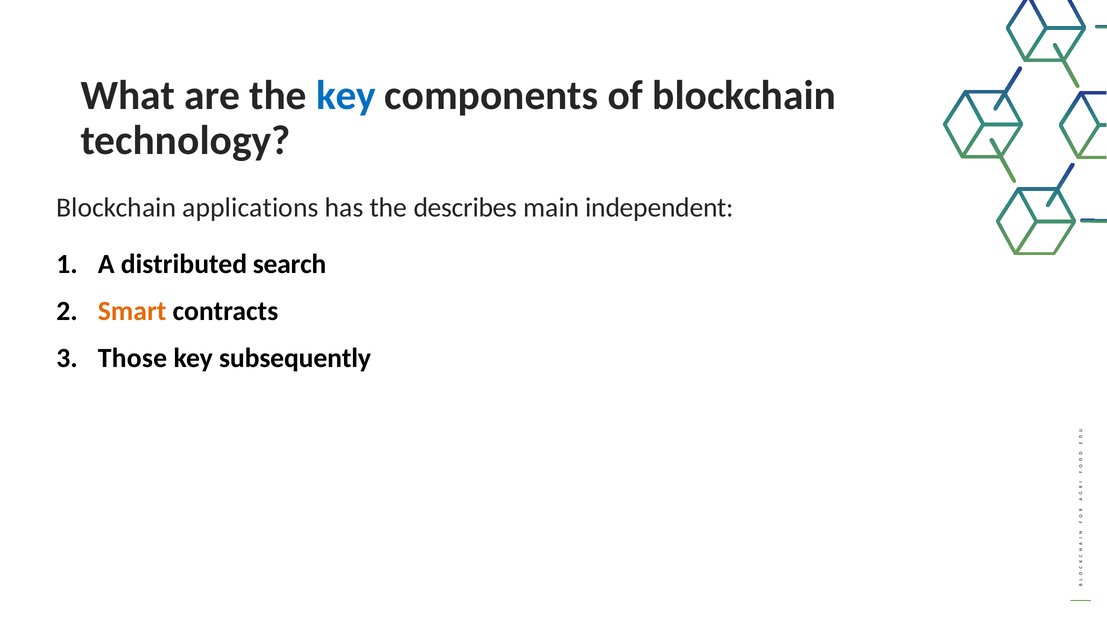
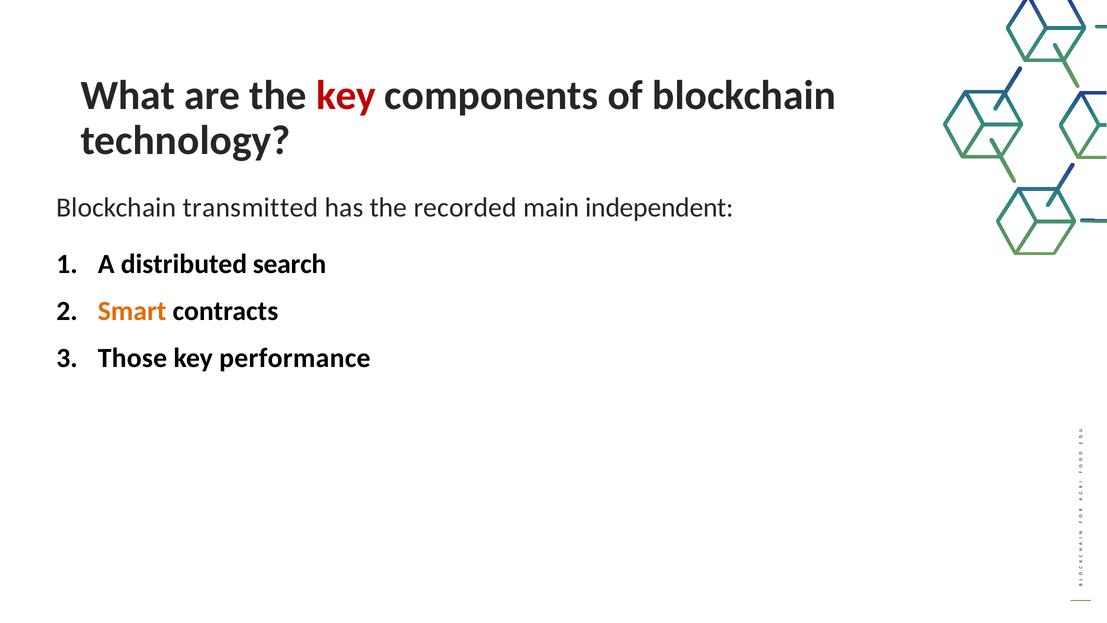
key at (346, 95) colour: blue -> red
applications: applications -> transmitted
describes: describes -> recorded
subsequently: subsequently -> performance
